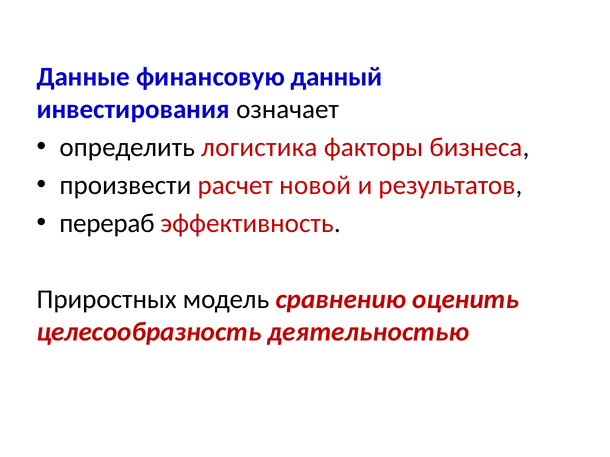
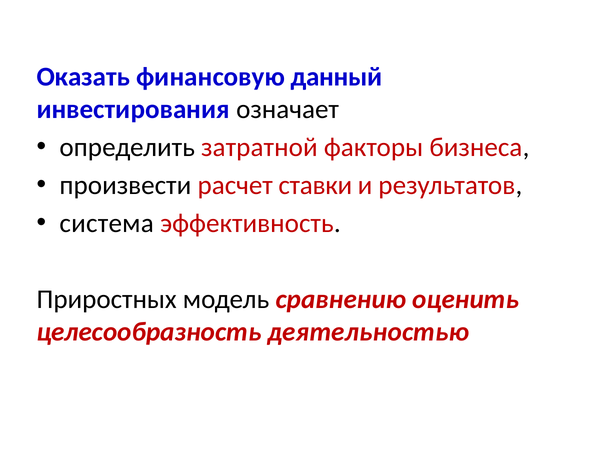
Данные: Данные -> Оказать
логистика: логистика -> затратной
новой: новой -> ставки
перераб: перераб -> система
